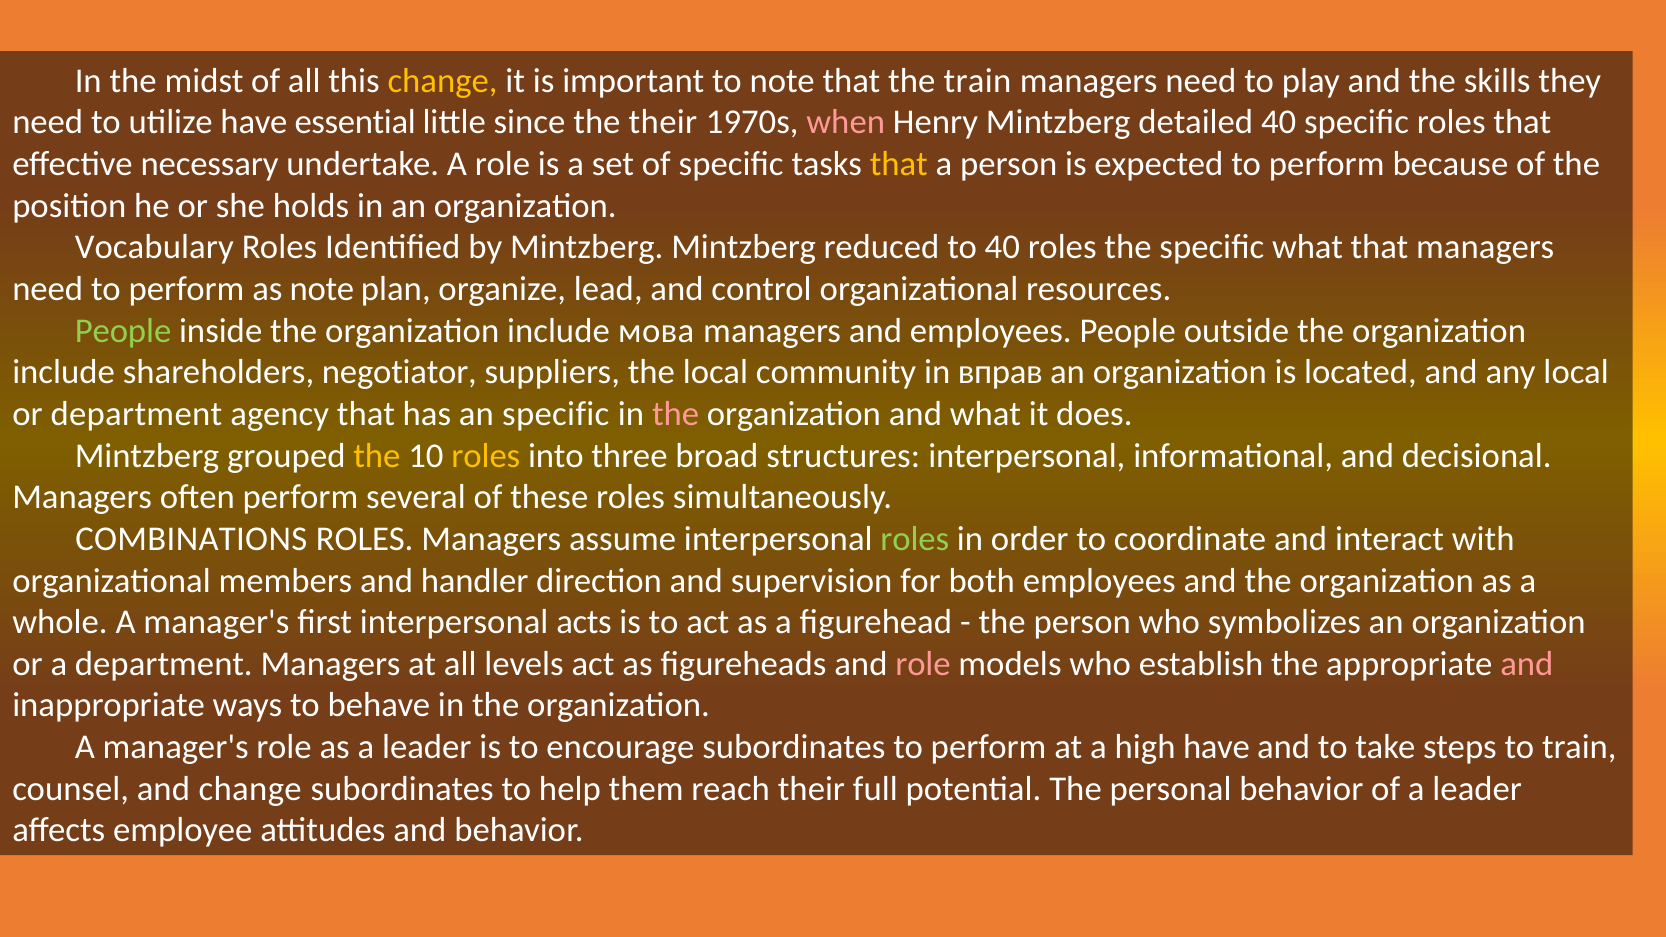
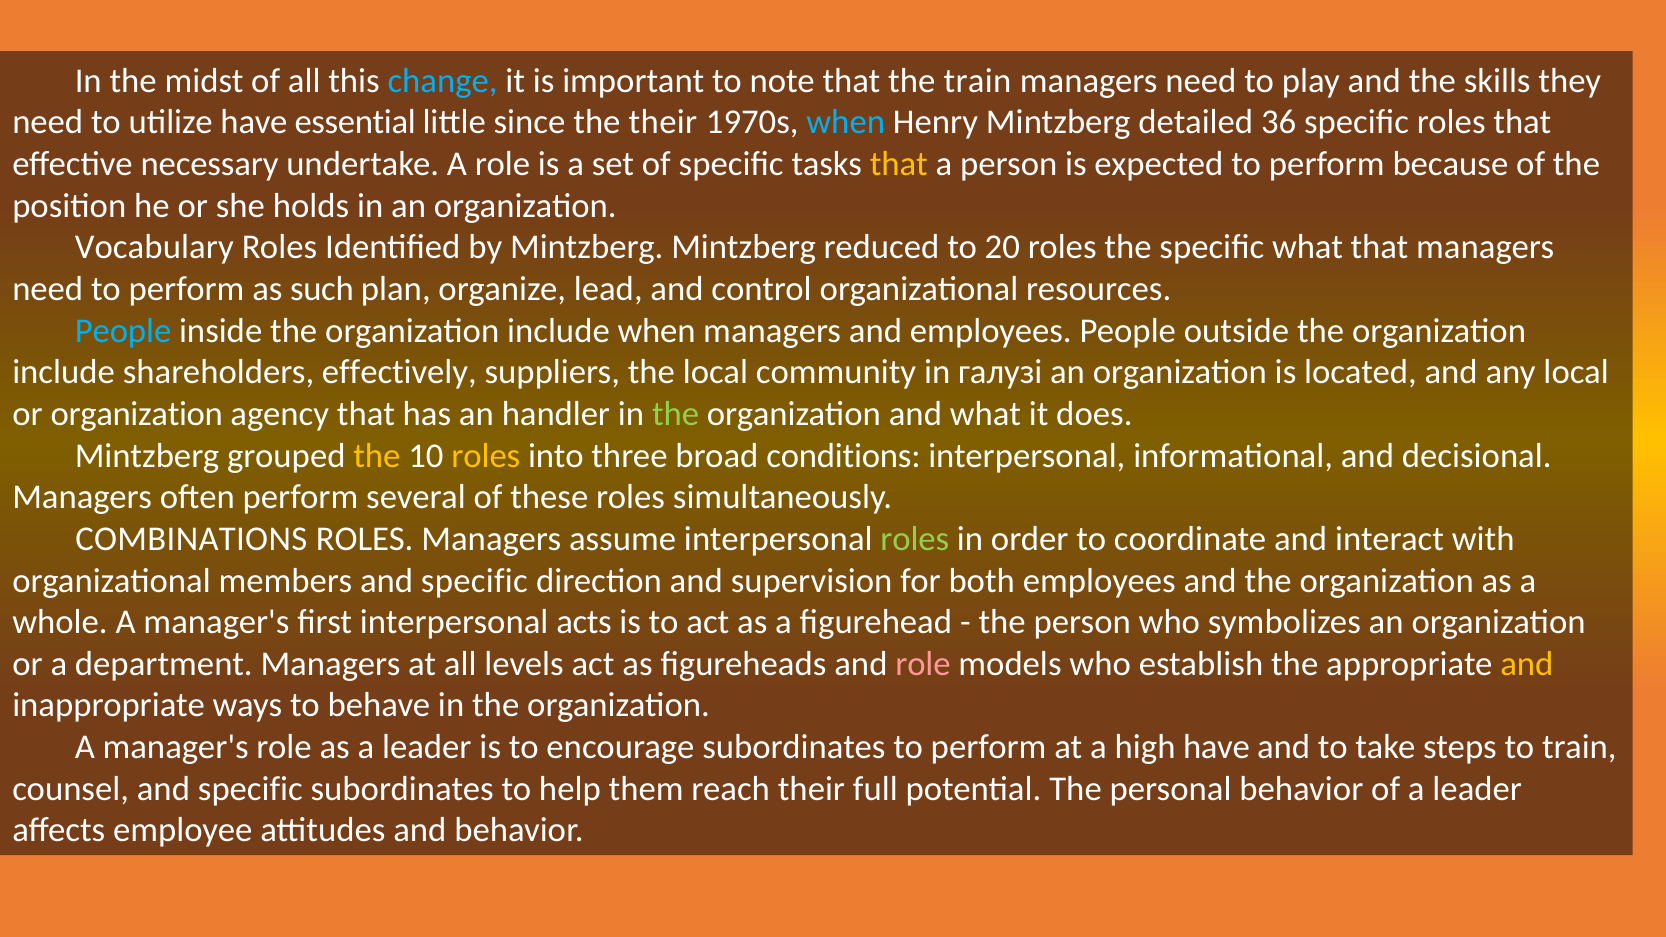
change at (443, 81) colour: yellow -> light blue
when at (846, 122) colour: pink -> light blue
detailed 40: 40 -> 36
to 40: 40 -> 20
as note: note -> such
People at (123, 331) colour: light green -> light blue
include мова: мова -> when
negotiator: negotiator -> effectively
вправ: вправ -> галузі
or department: department -> organization
an specific: specific -> handler
the at (676, 414) colour: pink -> light green
structures: structures -> conditions
members and handler: handler -> specific
and at (1527, 664) colour: pink -> yellow
counsel and change: change -> specific
